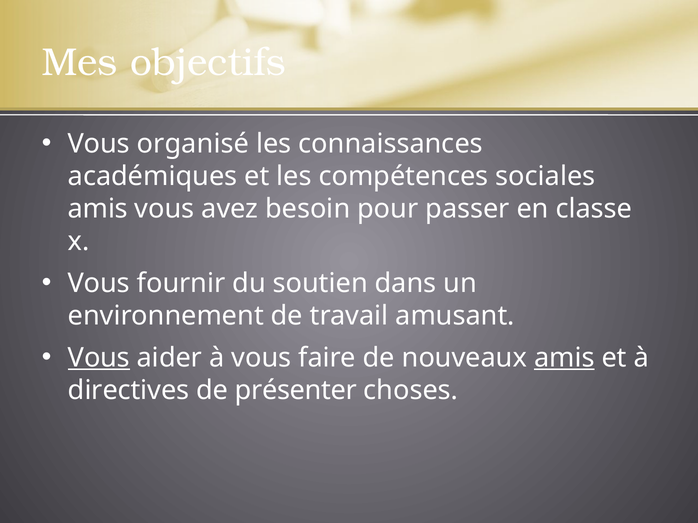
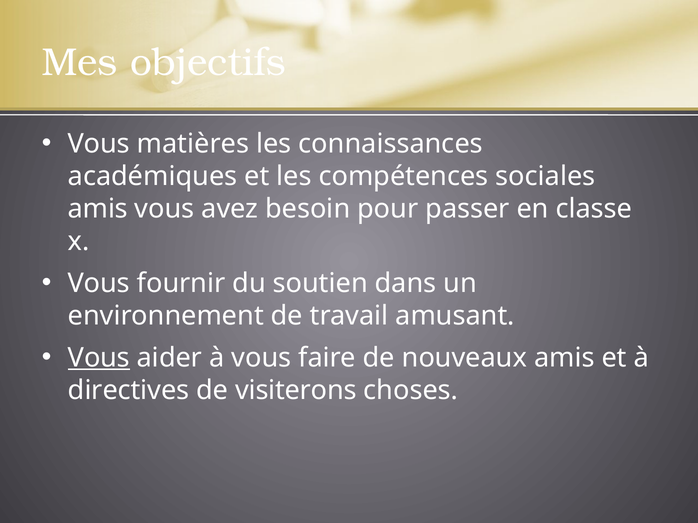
organisé: organisé -> matières
amis at (564, 358) underline: present -> none
présenter: présenter -> visiterons
